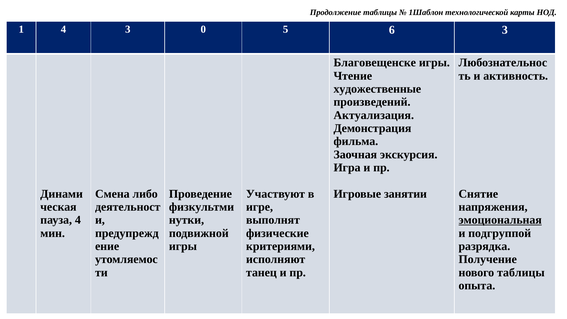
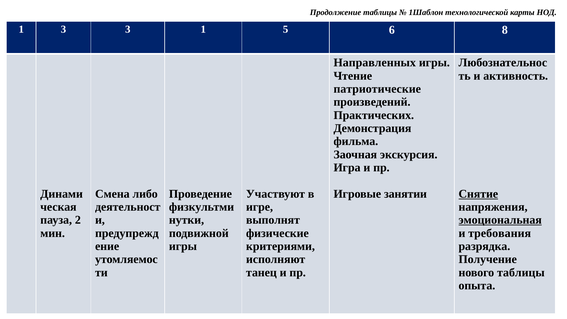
1 4: 4 -> 3
3 0: 0 -> 1
6 3: 3 -> 8
Благовещенске: Благовещенске -> Направленных
художественные: художественные -> патриотические
Актуализация: Актуализация -> Практических
Снятие underline: none -> present
пауза 4: 4 -> 2
подгруппой: подгруппой -> требования
